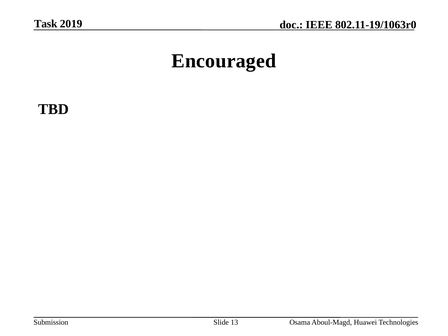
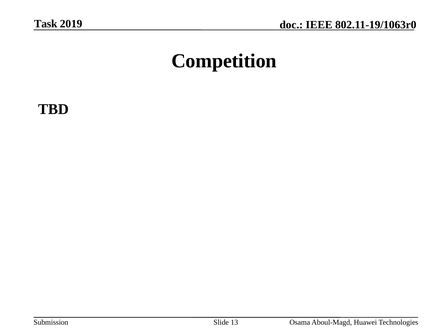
Encouraged: Encouraged -> Competition
